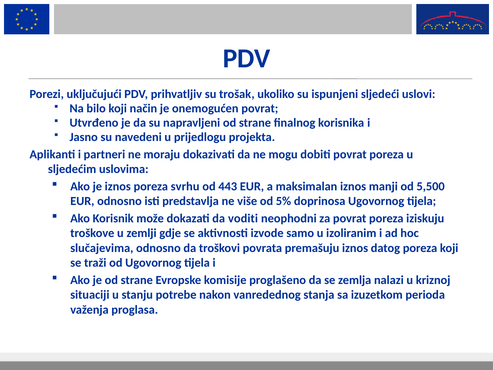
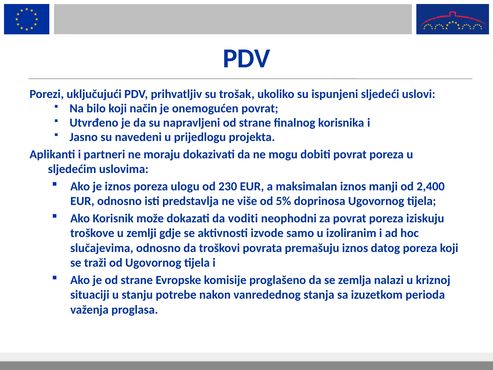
svrhu: svrhu -> ulogu
443: 443 -> 230
5,500: 5,500 -> 2,400
